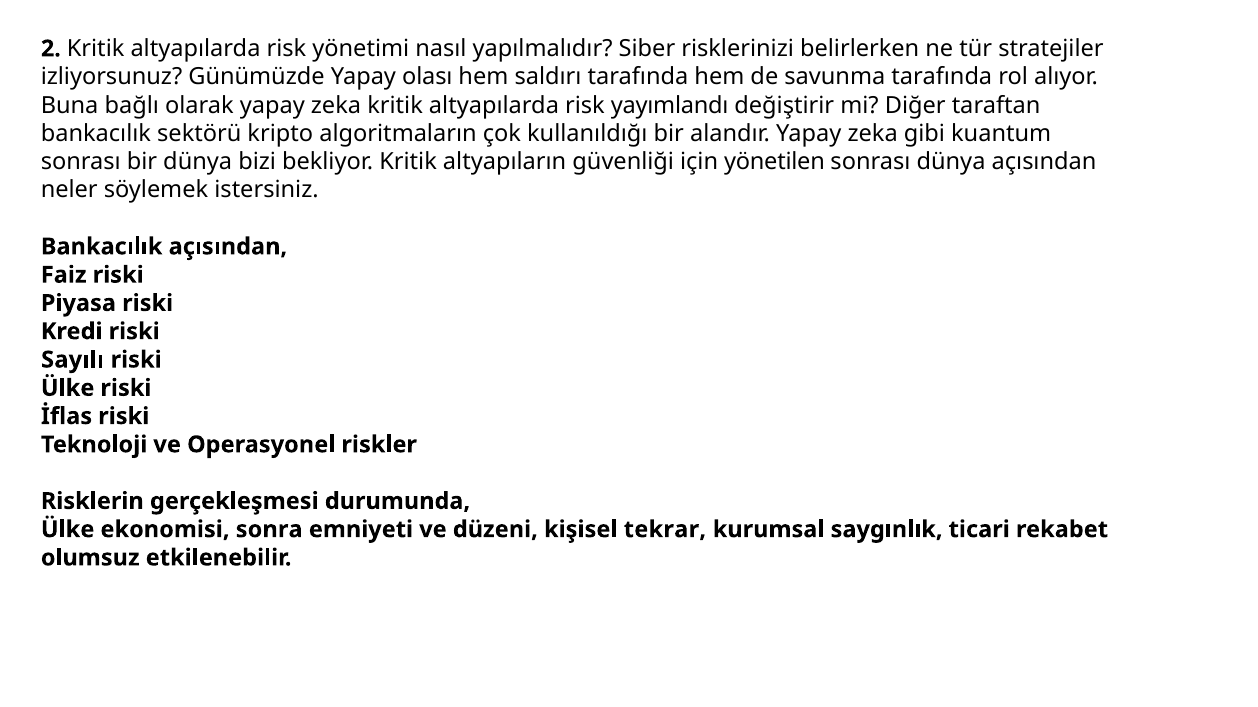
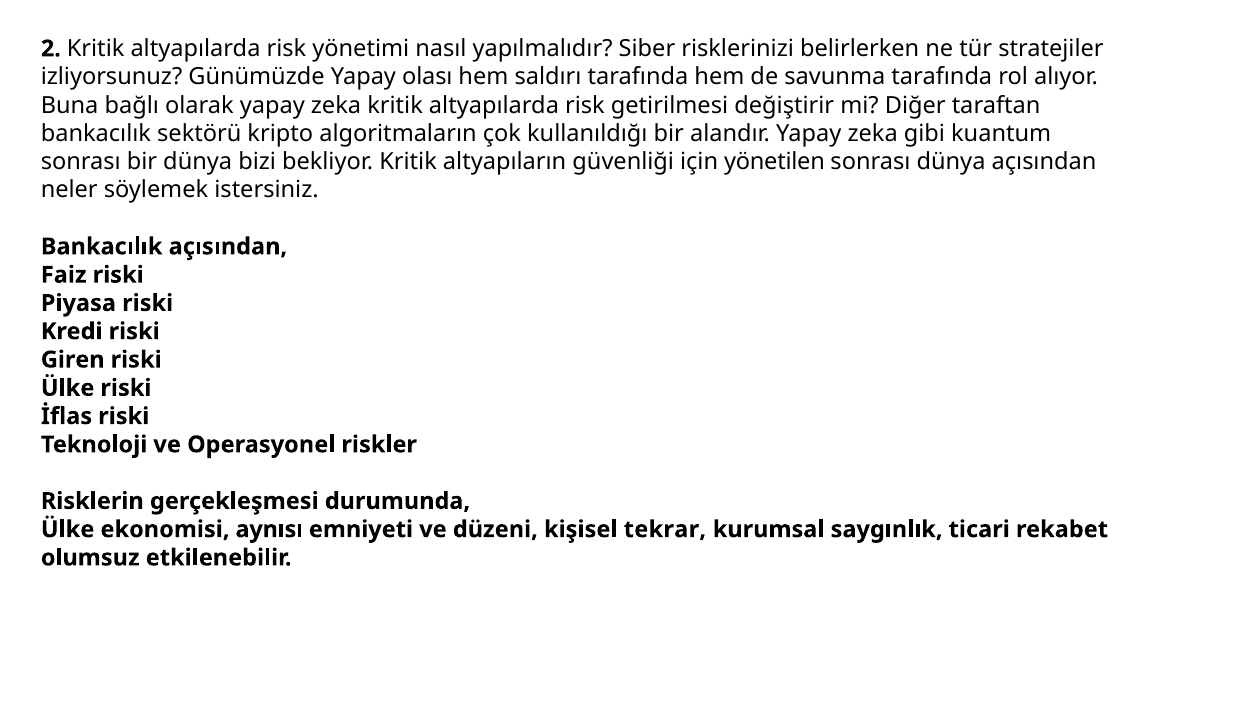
yayımlandı: yayımlandı -> getirilmesi
Sayılı: Sayılı -> Giren
sonra: sonra -> aynısı
